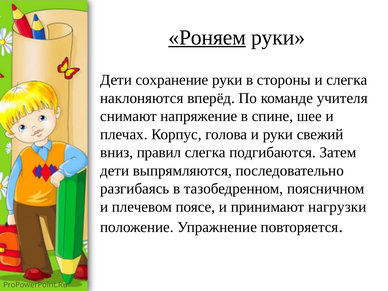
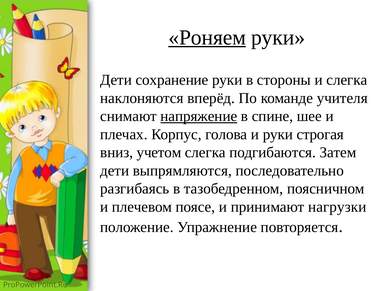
напряжение underline: none -> present
свежий: свежий -> строгая
правил: правил -> учетом
